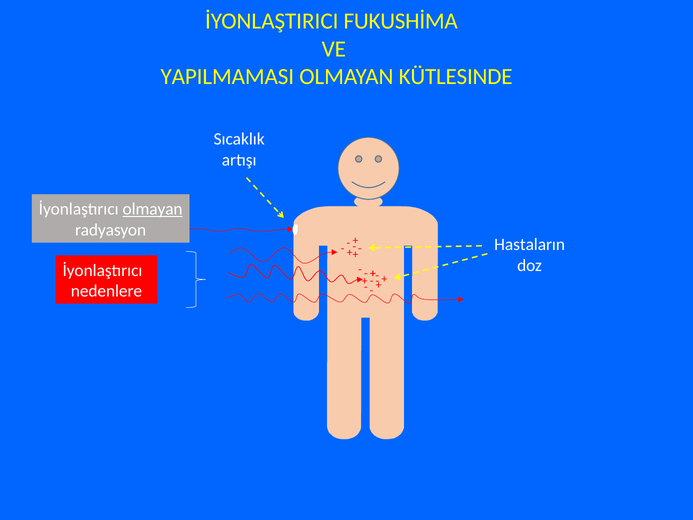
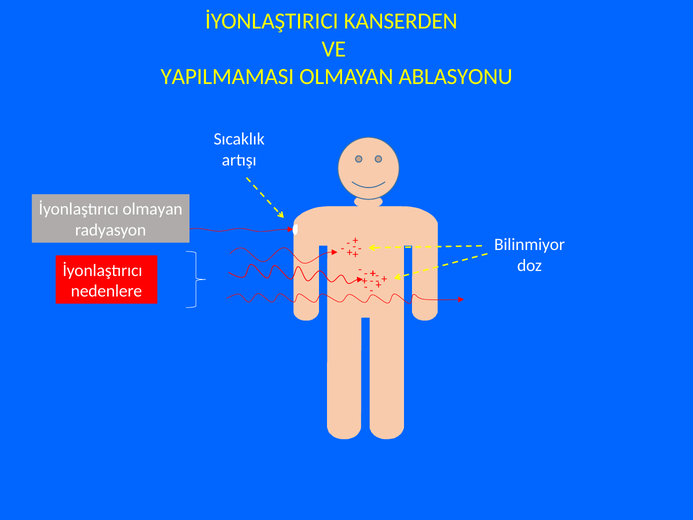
FUKUSHİMA: FUKUSHİMA -> KANSERDEN
KÜTLESINDE: KÜTLESINDE -> ABLASYONU
olmayan at (153, 209) underline: present -> none
Hastaların: Hastaların -> Bilinmiyor
